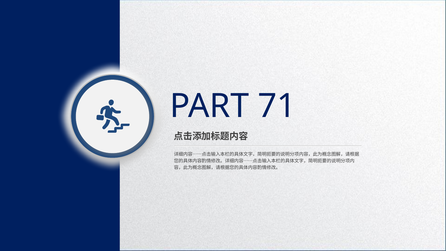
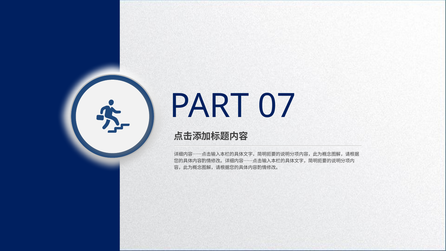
71: 71 -> 07
